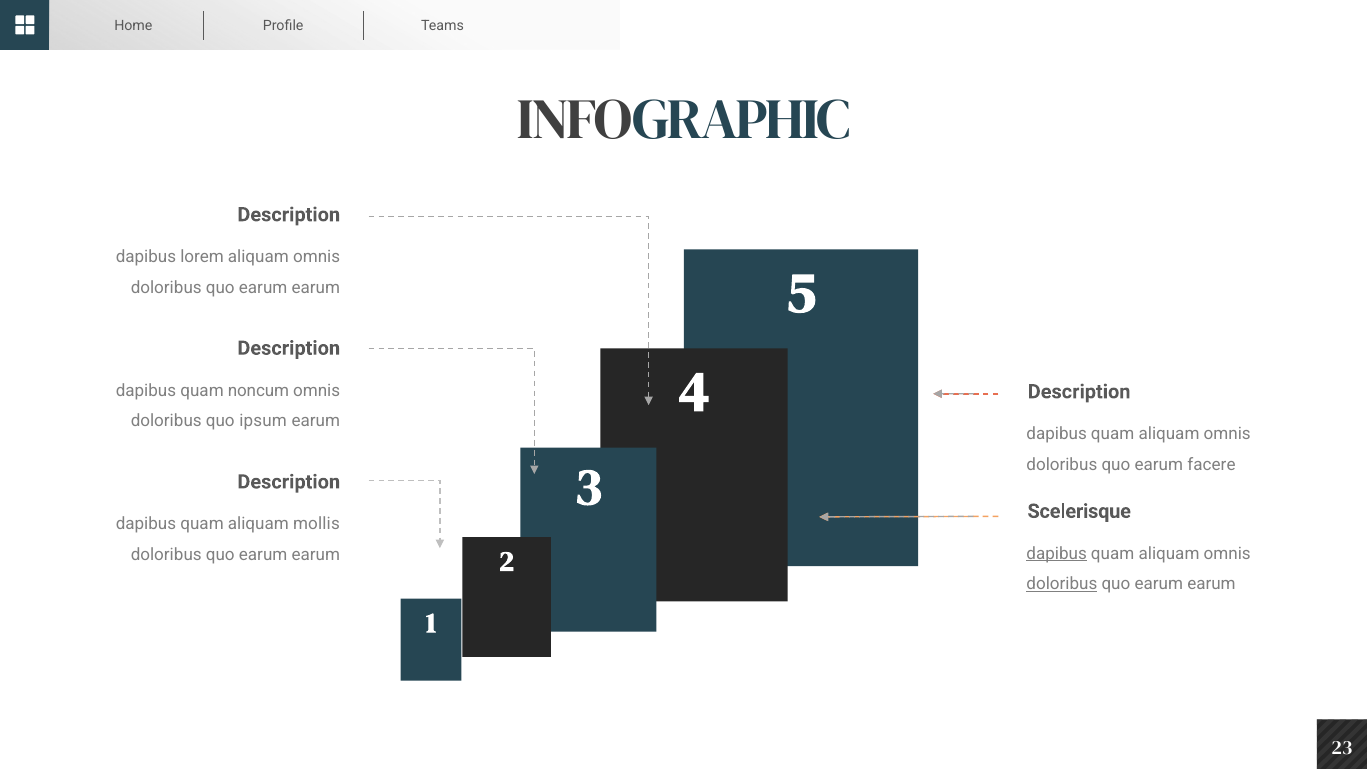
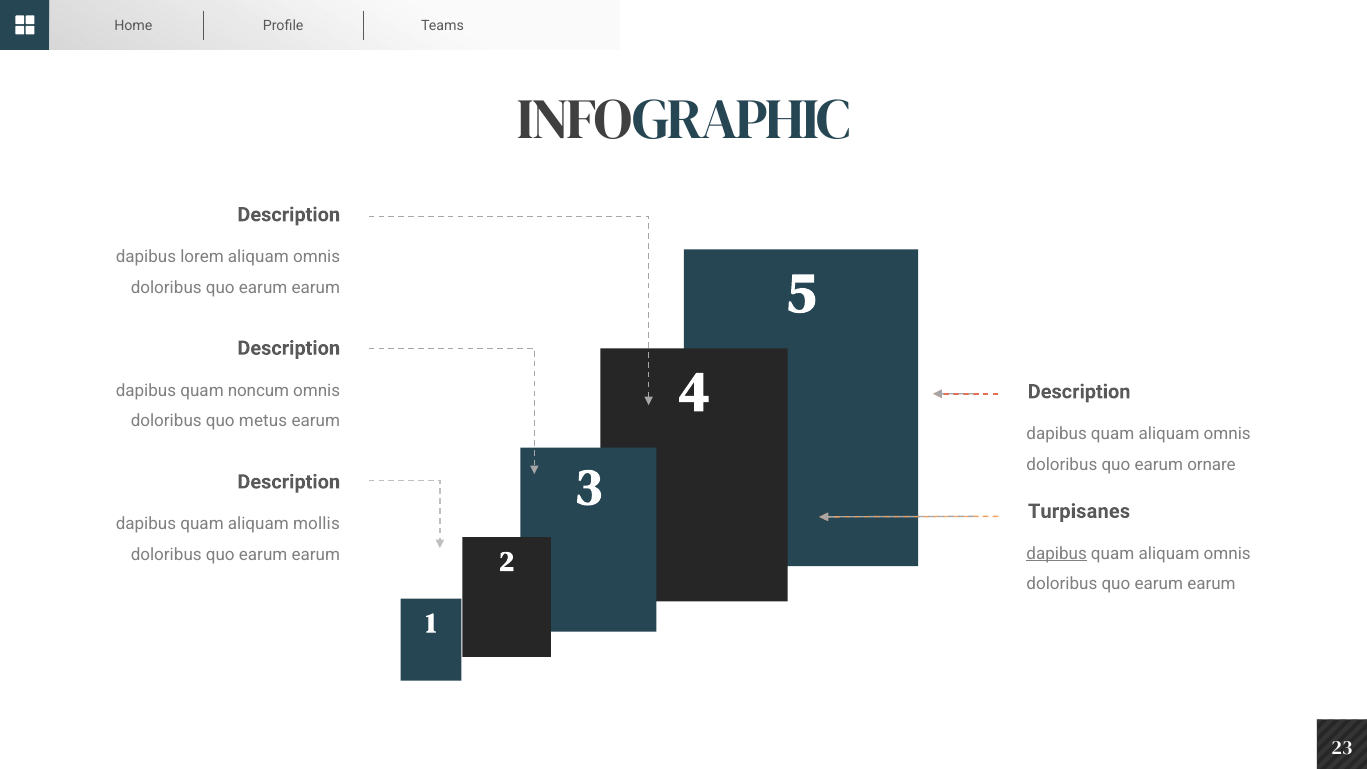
ipsum: ipsum -> metus
facere: facere -> ornare
Scelerisque: Scelerisque -> Turpisanes
doloribus at (1062, 584) underline: present -> none
